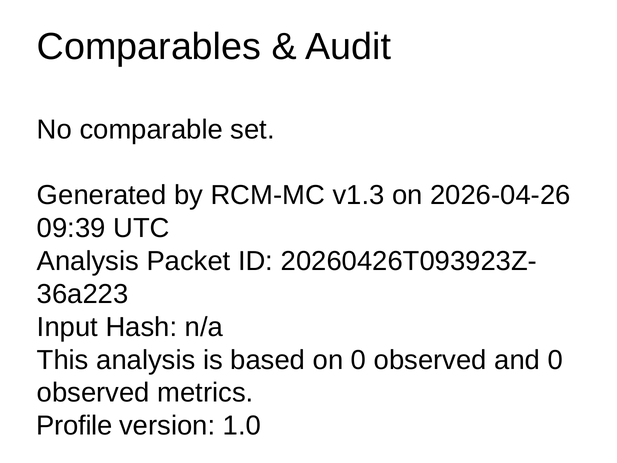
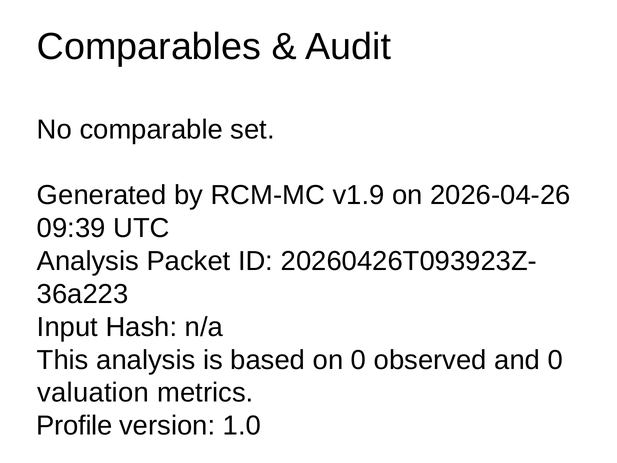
v1.3: v1.3 -> v1.9
observed at (93, 393): observed -> valuation
